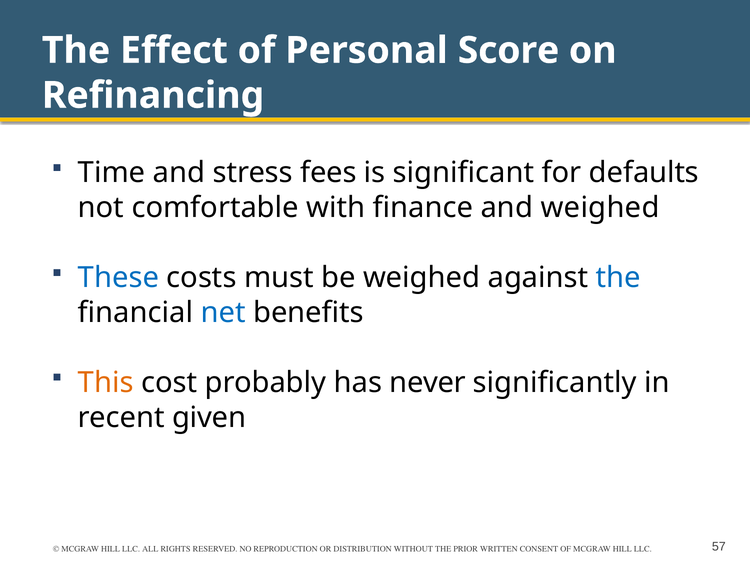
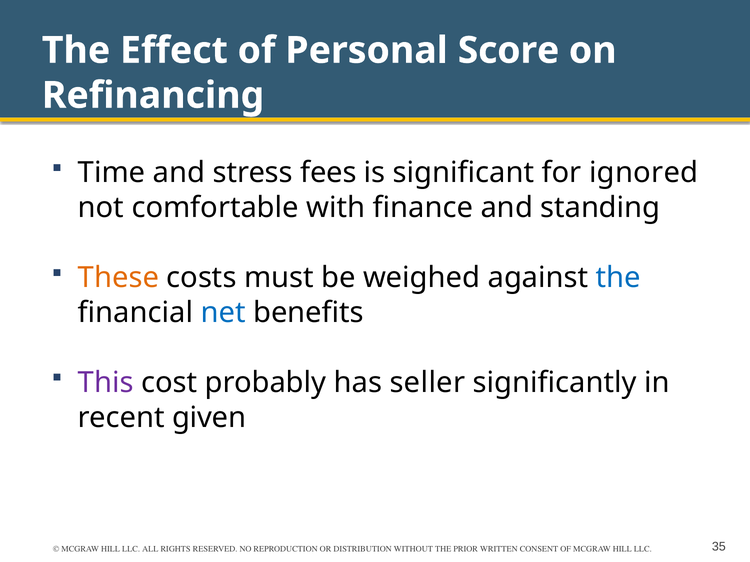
defaults: defaults -> ignored
and weighed: weighed -> standing
These colour: blue -> orange
This colour: orange -> purple
never: never -> seller
57: 57 -> 35
